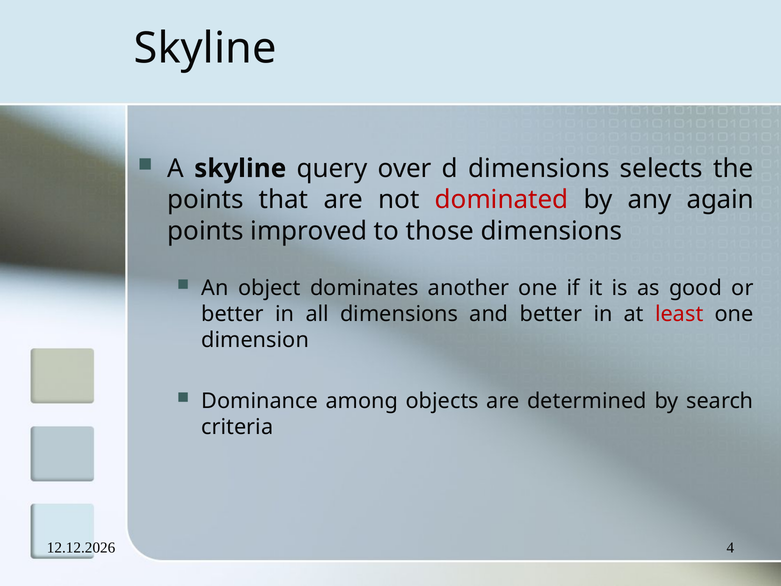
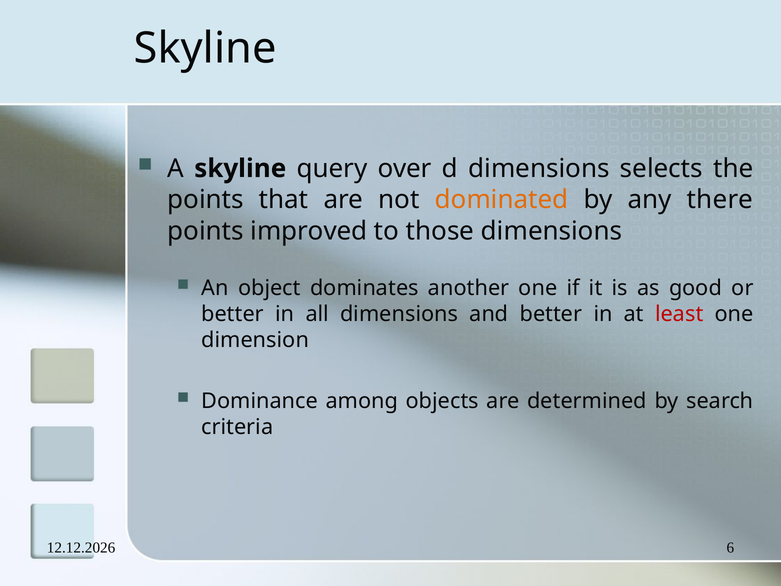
dominated colour: red -> orange
again: again -> there
4: 4 -> 6
